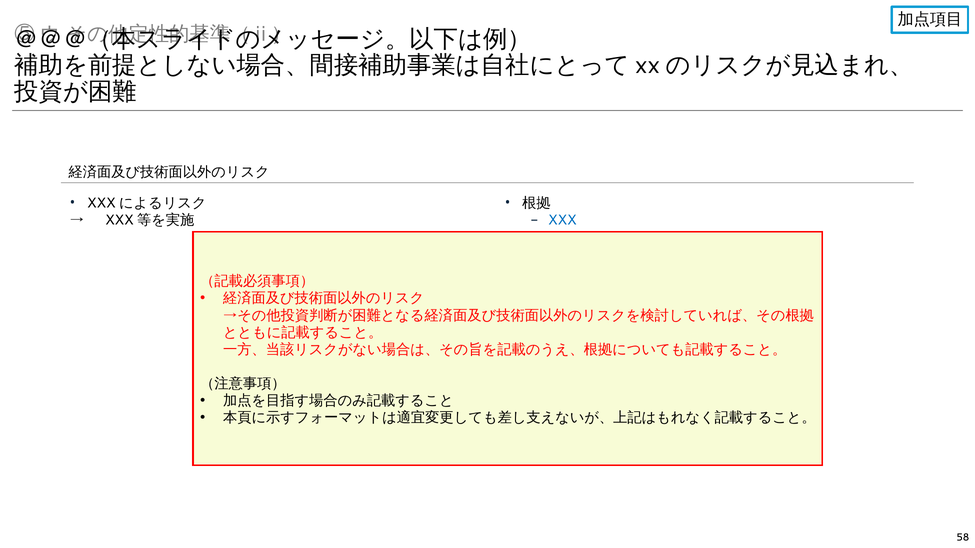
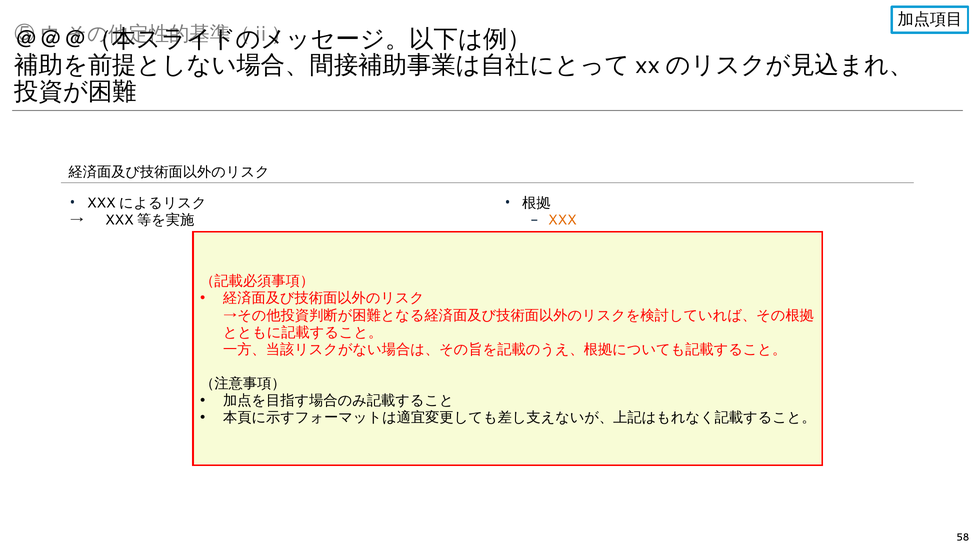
XXX colour: blue -> orange
